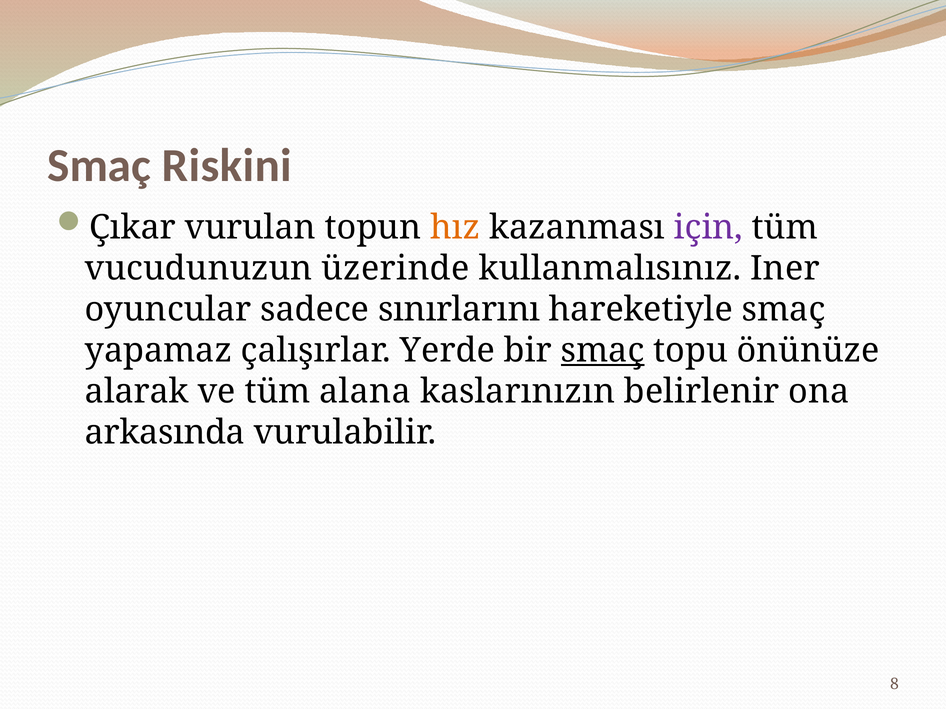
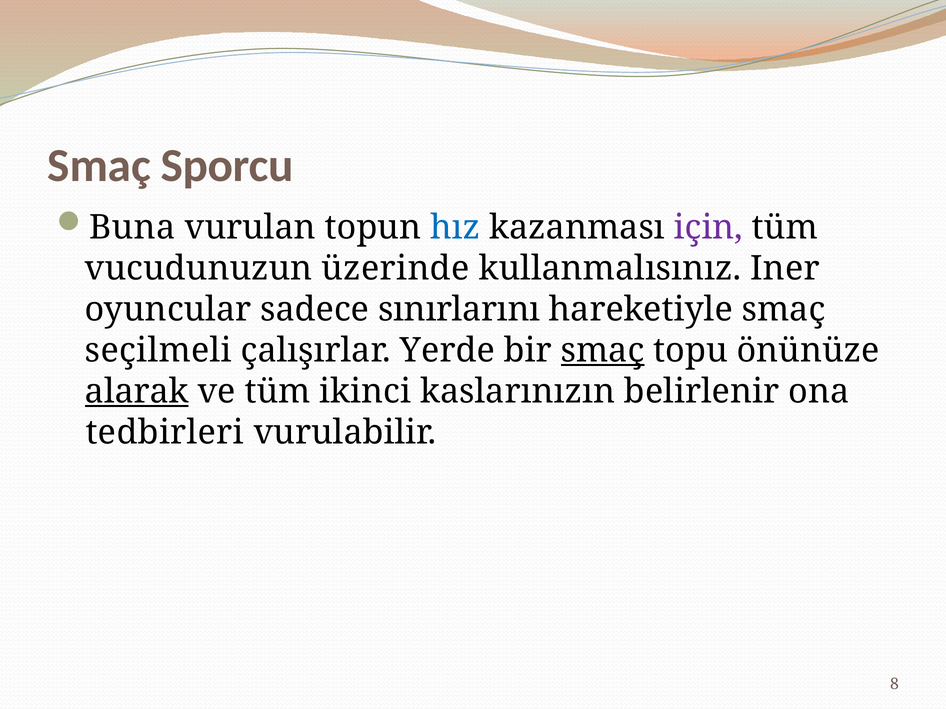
Riskini: Riskini -> Sporcu
Çıkar: Çıkar -> Buna
hız colour: orange -> blue
yapamaz: yapamaz -> seçilmeli
alarak underline: none -> present
alana: alana -> ikinci
arkasında: arkasında -> tedbirleri
